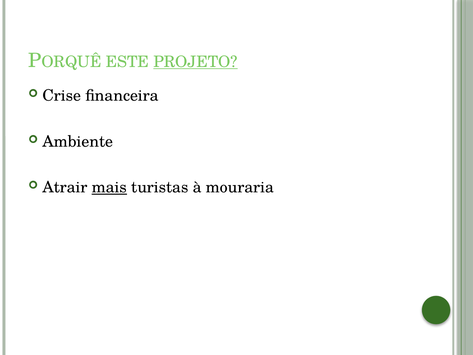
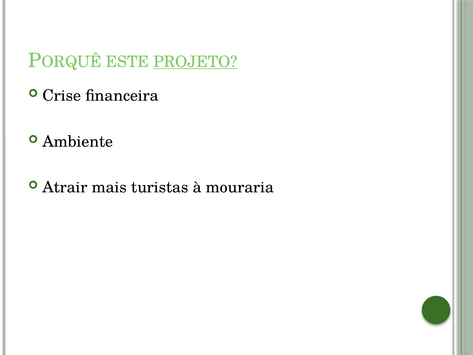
mais underline: present -> none
